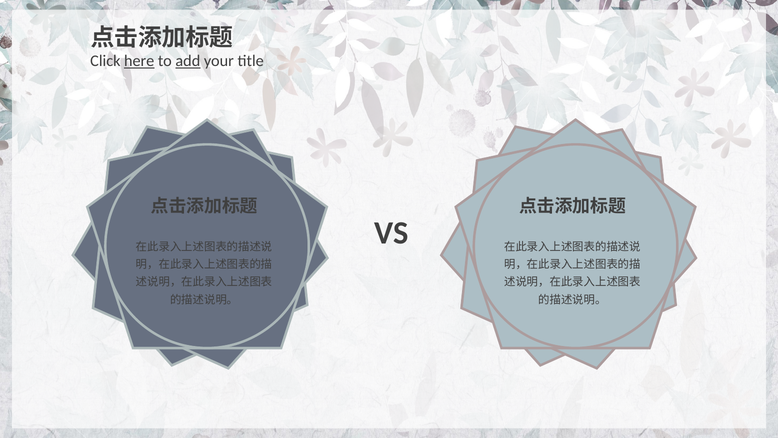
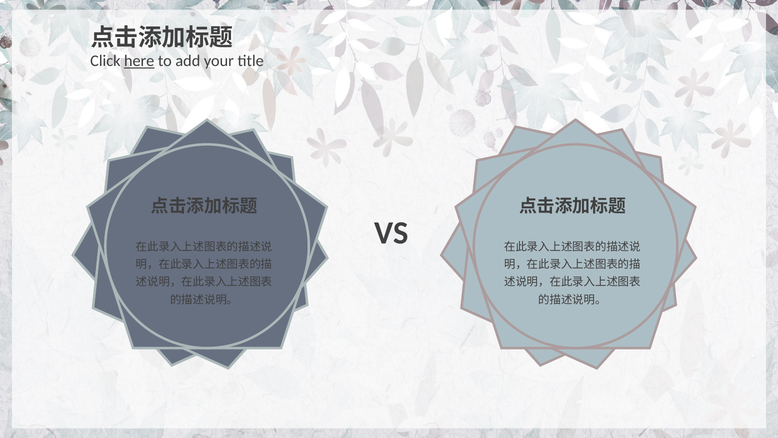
add underline: present -> none
